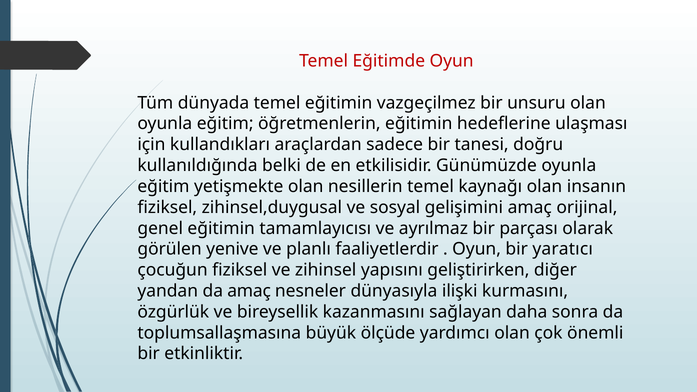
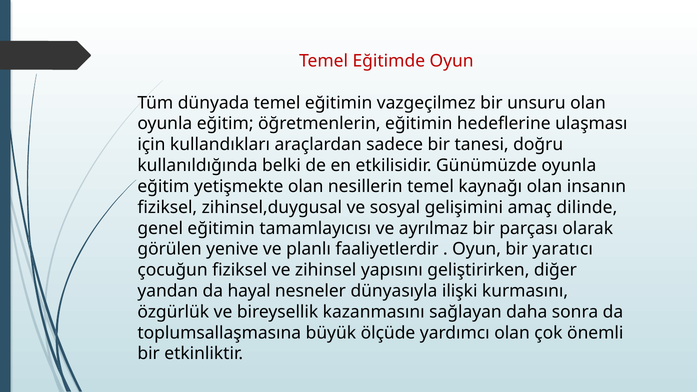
orijinal: orijinal -> dilinde
da amaç: amaç -> hayal
